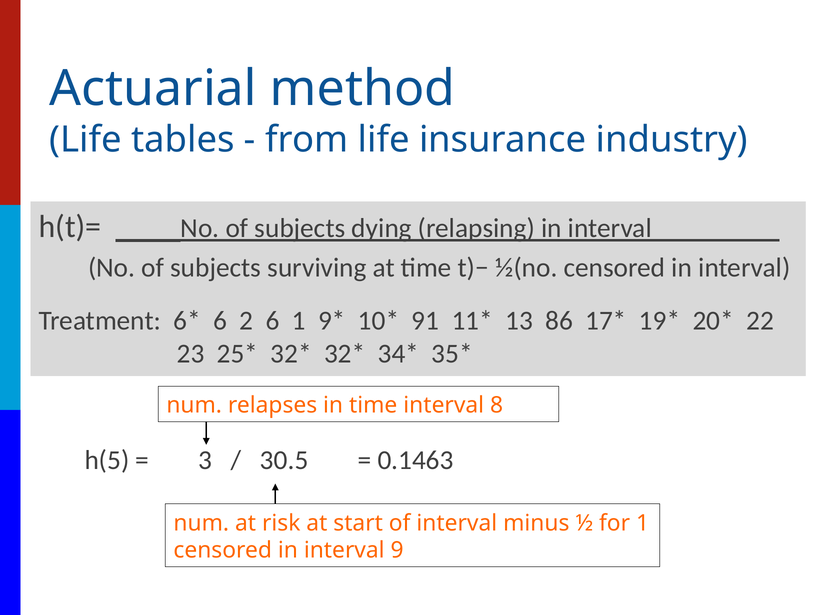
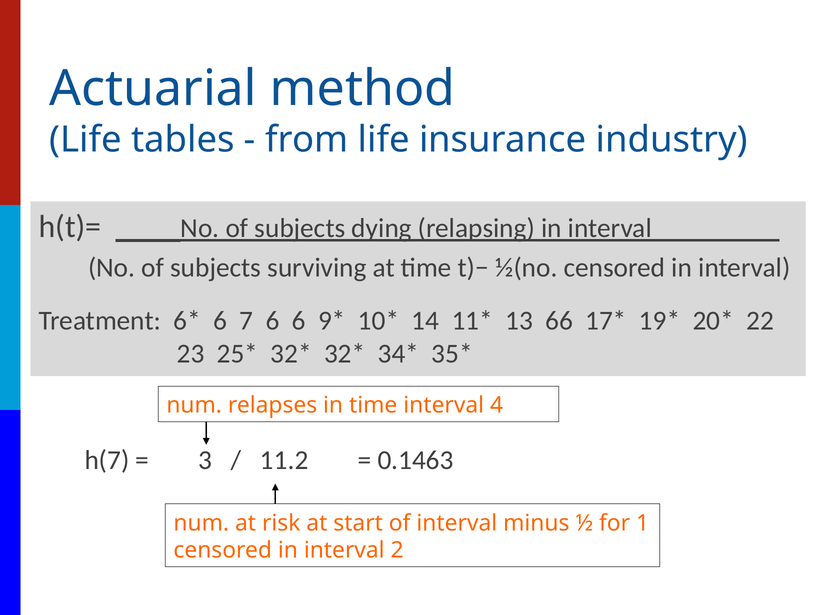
2: 2 -> 7
6 1: 1 -> 6
91: 91 -> 14
86: 86 -> 66
8: 8 -> 4
h(5: h(5 -> h(7
30.5: 30.5 -> 11.2
9: 9 -> 2
